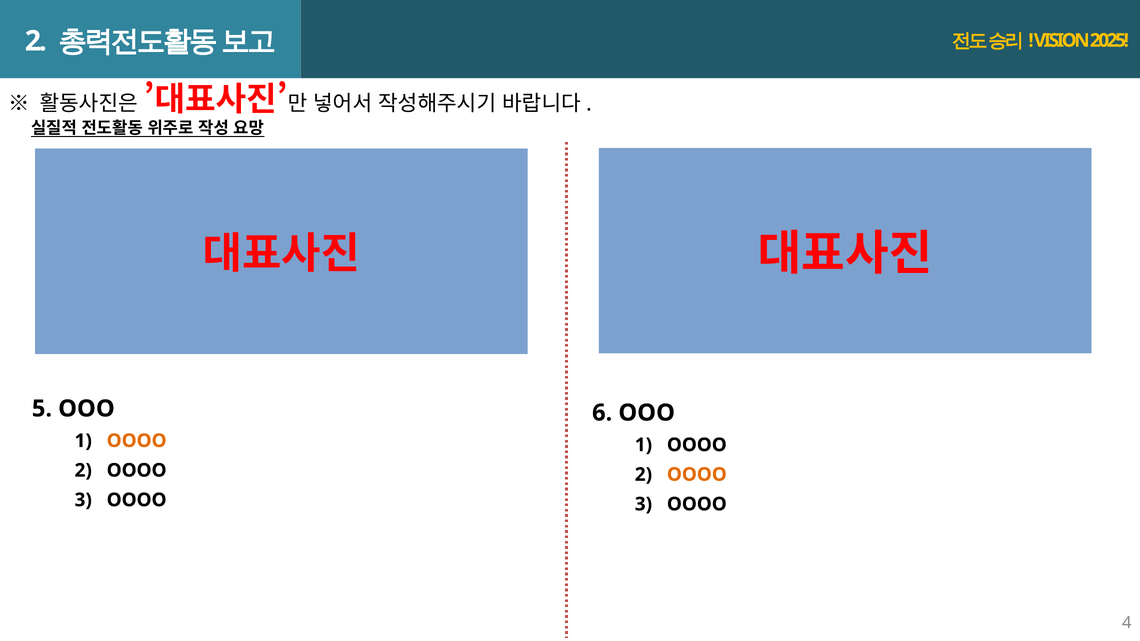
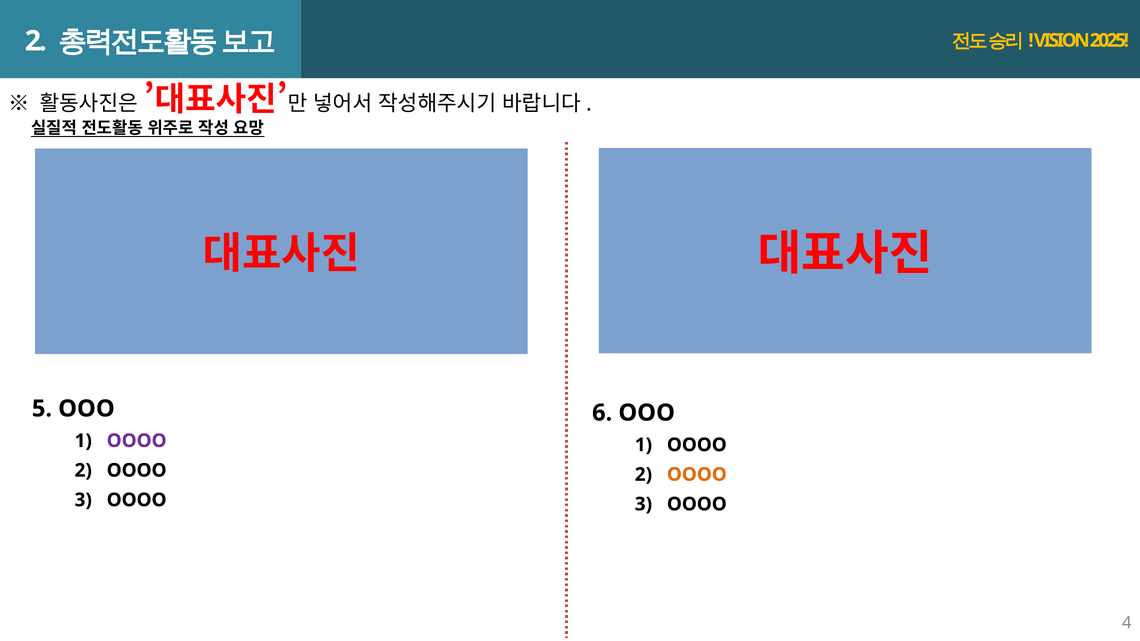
OOOO at (137, 441) colour: orange -> purple
